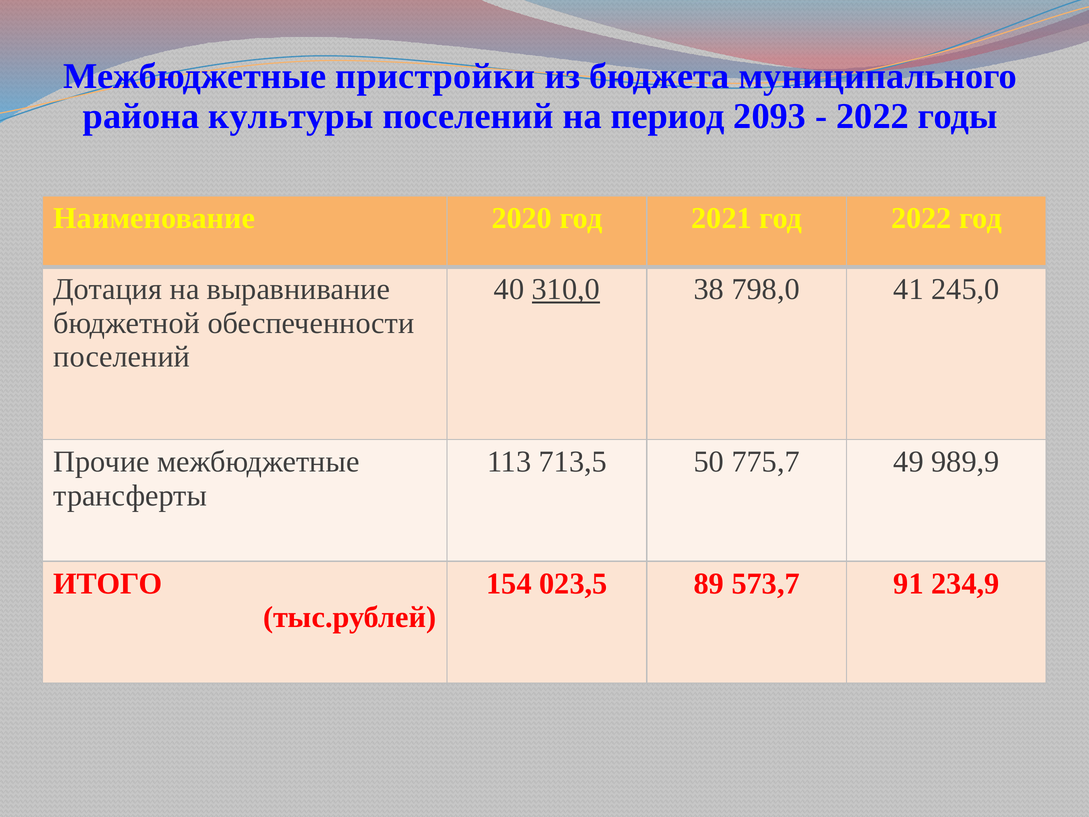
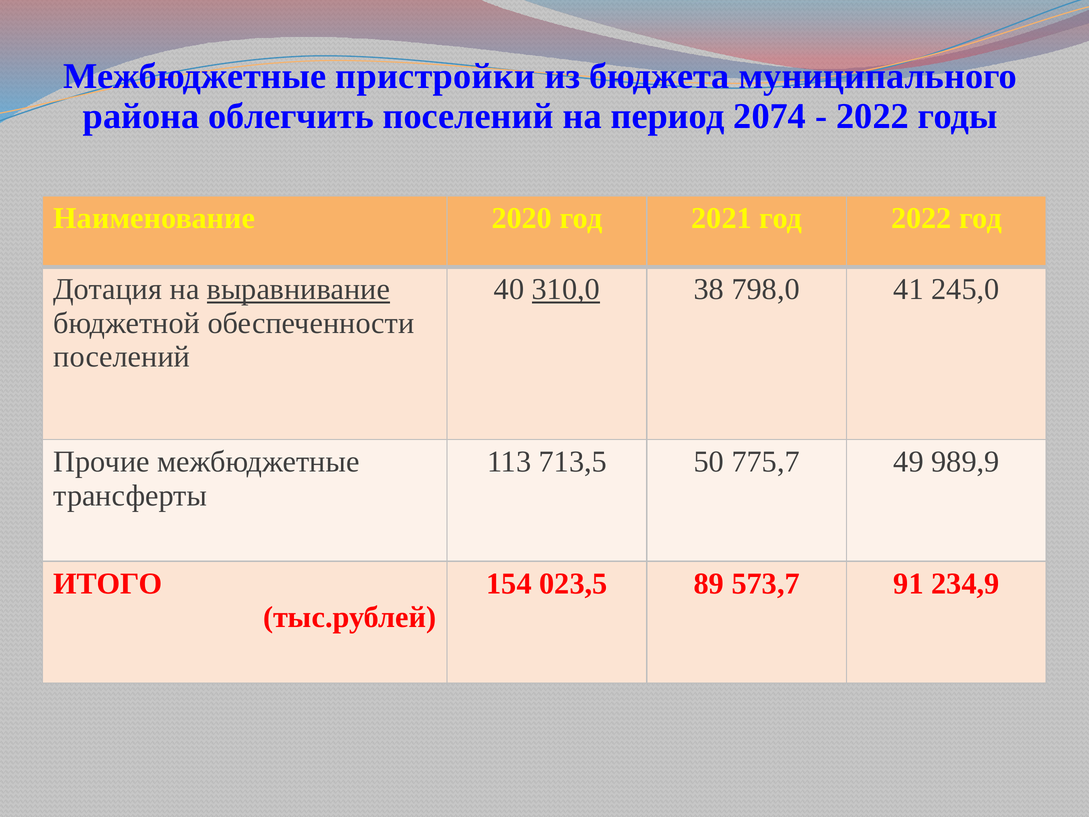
культуры: культуры -> облегчить
2093: 2093 -> 2074
выравнивание underline: none -> present
